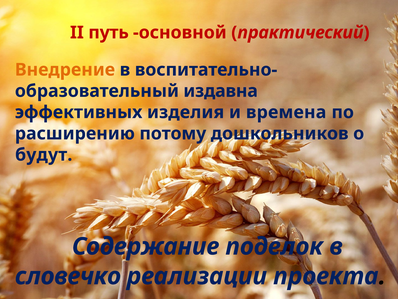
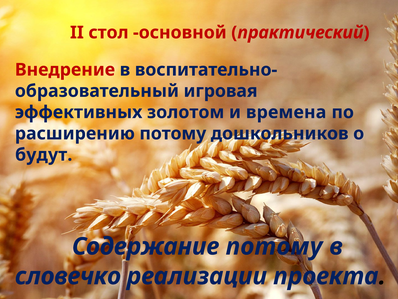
путь: путь -> стол
Внедрение colour: orange -> red
издавна: издавна -> игровая
изделия: изделия -> золотом
Содержание поделок: поделок -> потому
